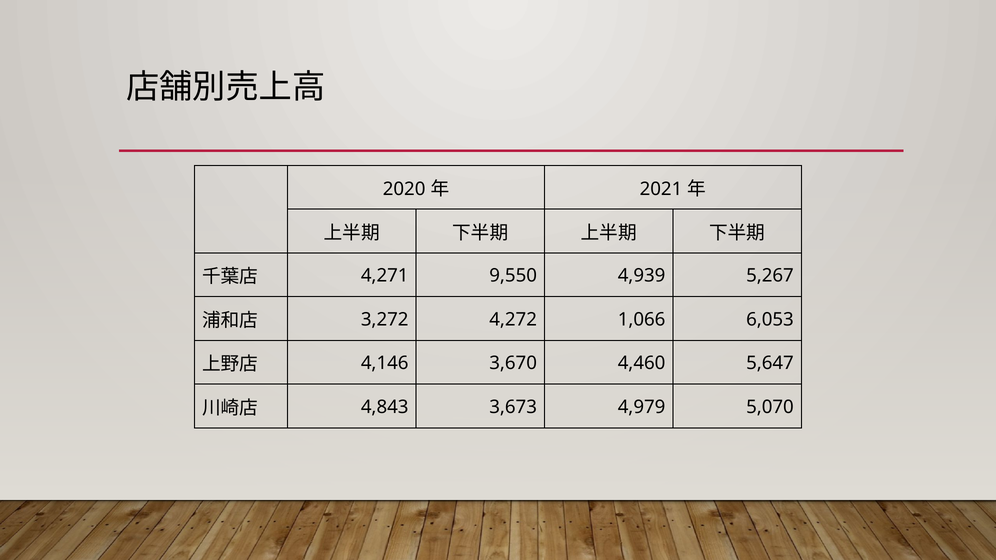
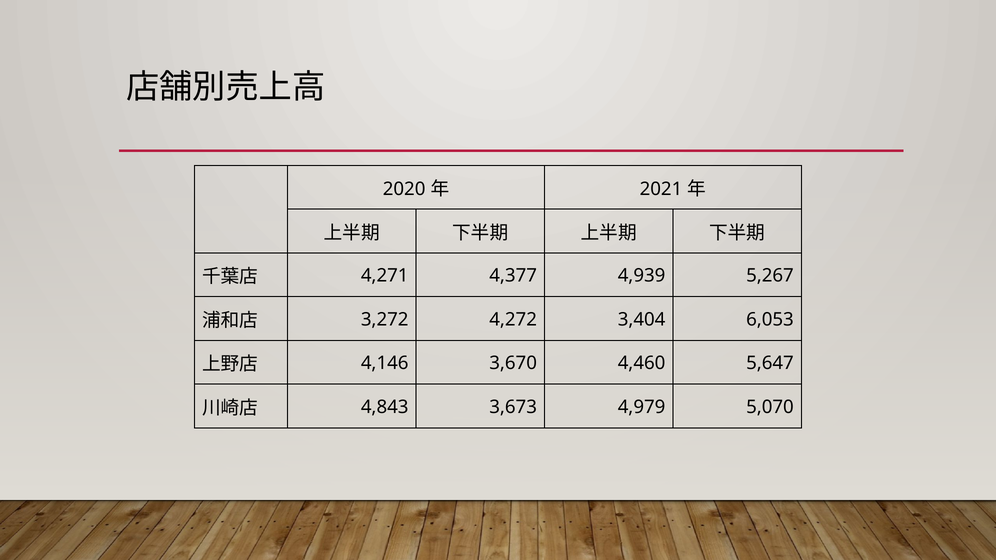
9,550: 9,550 -> 4,377
1,066: 1,066 -> 3,404
